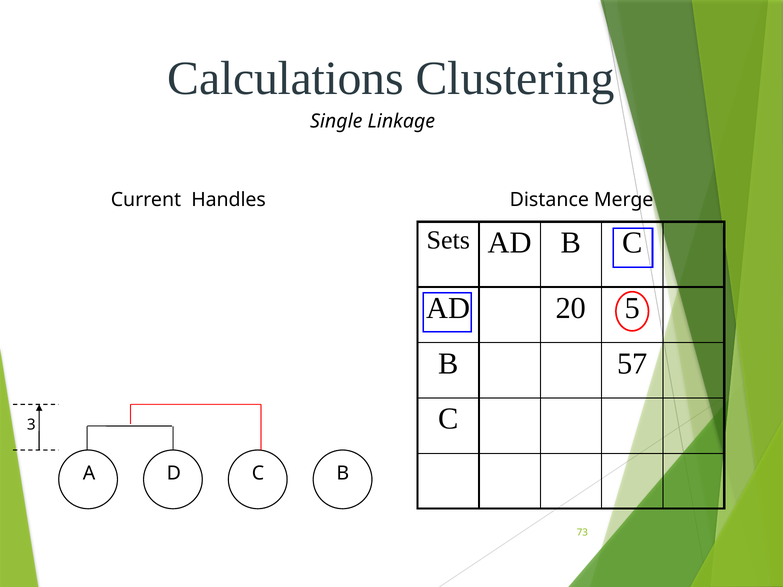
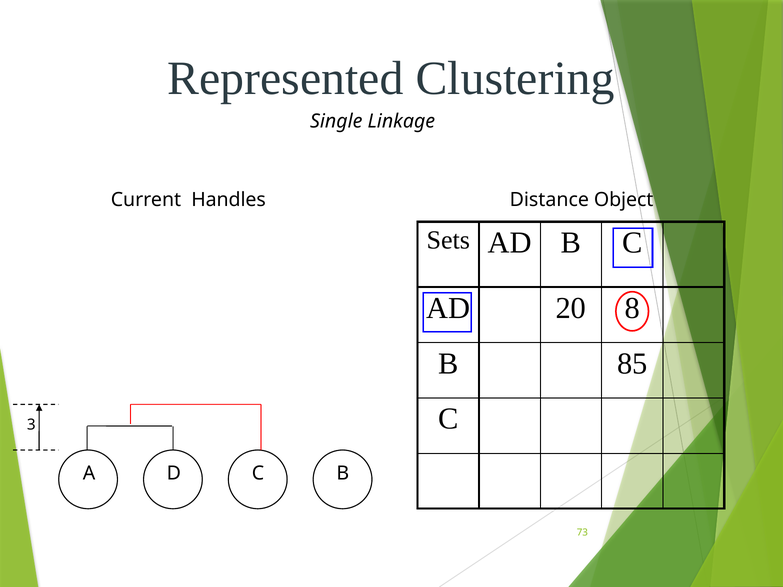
Calculations: Calculations -> Represented
Merge: Merge -> Object
5: 5 -> 8
57: 57 -> 85
